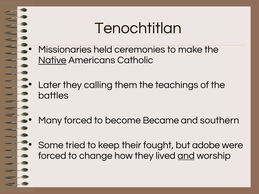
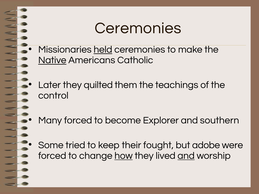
Tenochtitlan at (138, 28): Tenochtitlan -> Ceremonies
held underline: none -> present
calling: calling -> quilted
battles: battles -> control
Became: Became -> Explorer
how underline: none -> present
